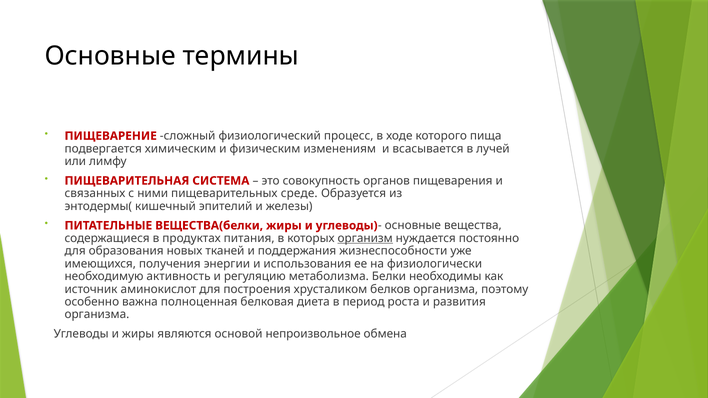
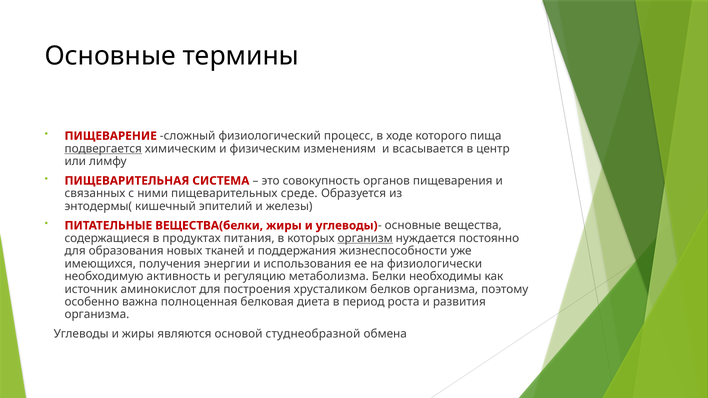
подвергается underline: none -> present
лучей: лучей -> центр
непроизвольное: непроизвольное -> студнеобразной
